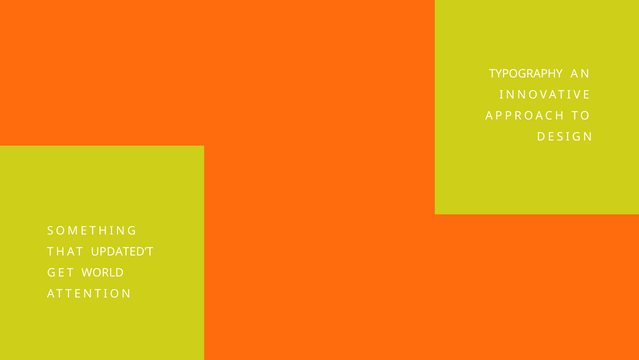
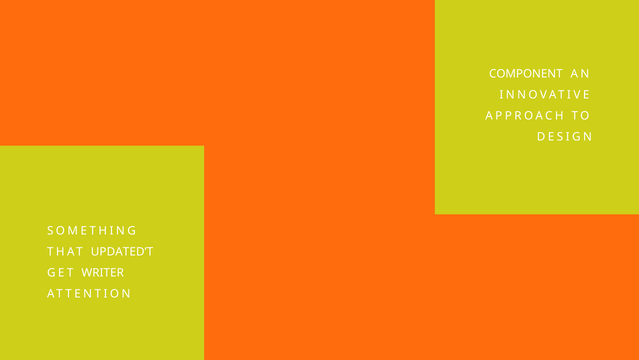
TYPOGRAPHY: TYPOGRAPHY -> COMPONENT
WORLD: WORLD -> WRITER
